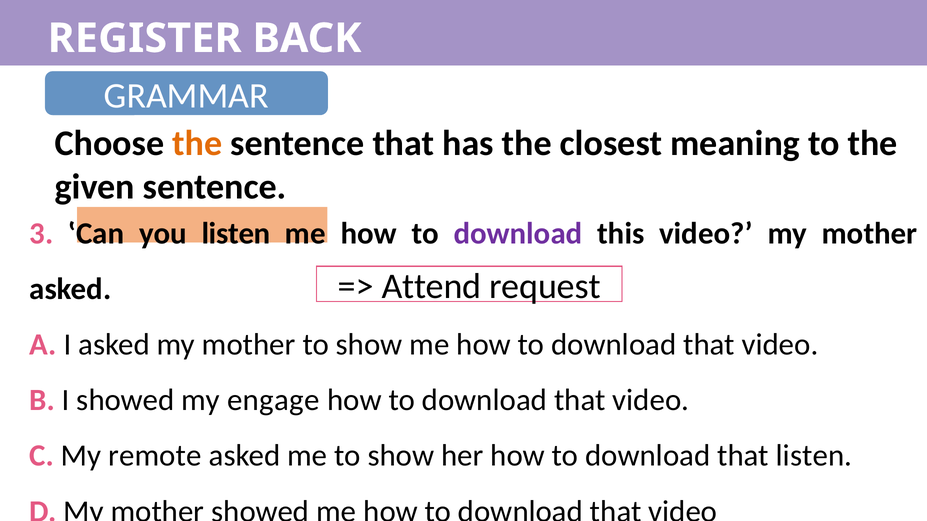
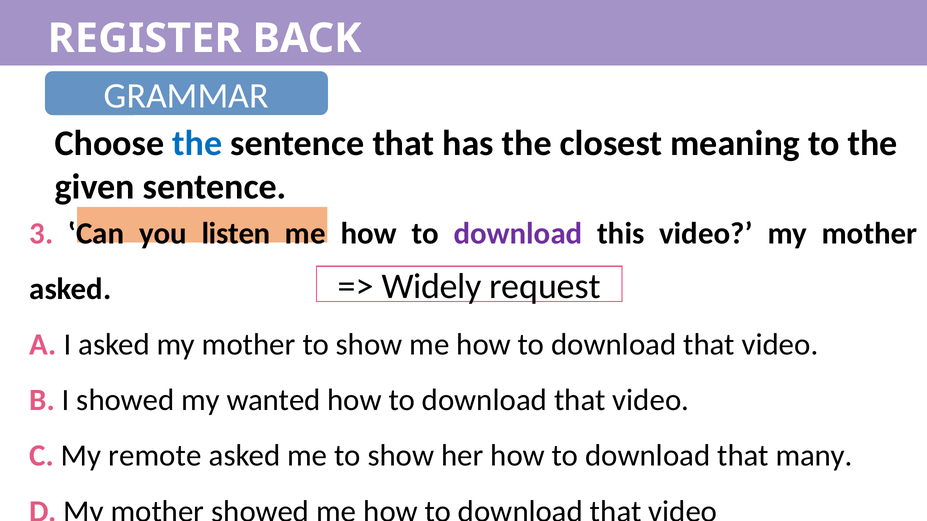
the at (197, 144) colour: orange -> blue
Attend: Attend -> Widely
engage: engage -> wanted
that listen: listen -> many
